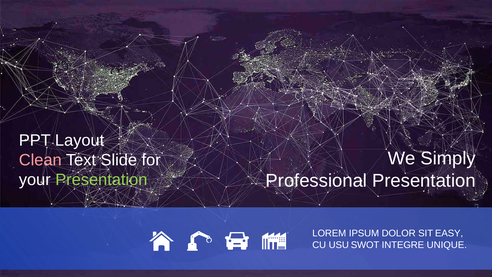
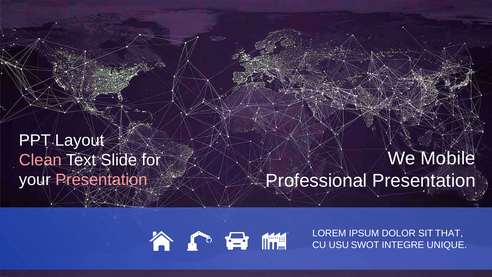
Simply: Simply -> Mobile
Presentation at (101, 180) colour: light green -> pink
EASY: EASY -> THAT
